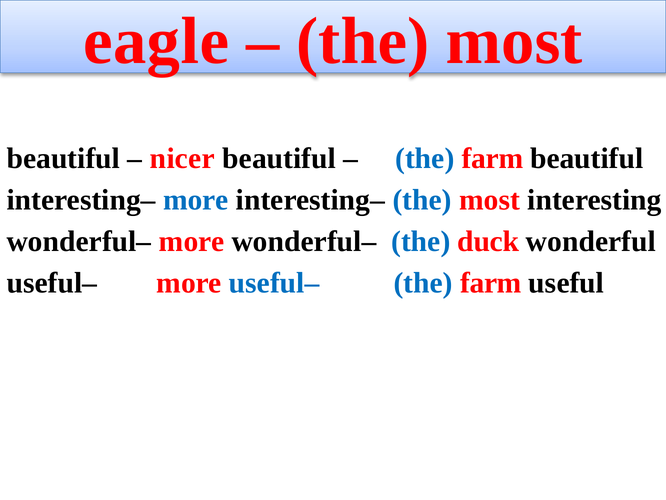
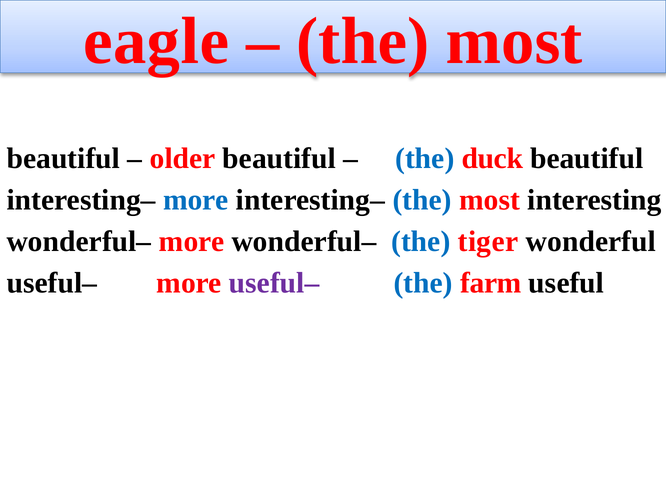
nicer: nicer -> older
farm at (492, 158): farm -> duck
duck: duck -> tiger
useful– at (274, 283) colour: blue -> purple
